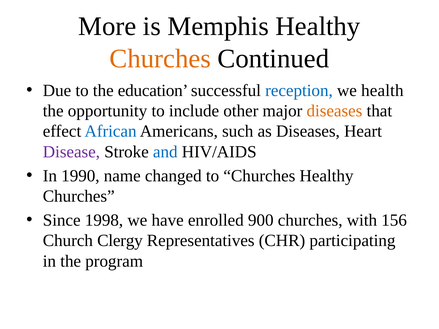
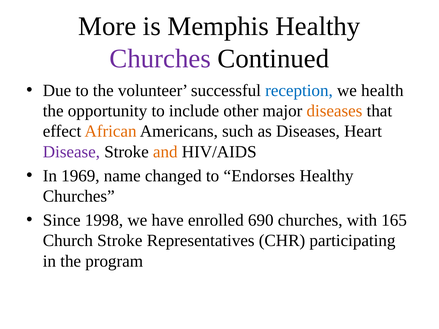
Churches at (160, 59) colour: orange -> purple
education: education -> volunteer
African colour: blue -> orange
and colour: blue -> orange
1990: 1990 -> 1969
to Churches: Churches -> Endorses
900: 900 -> 690
156: 156 -> 165
Church Clergy: Clergy -> Stroke
